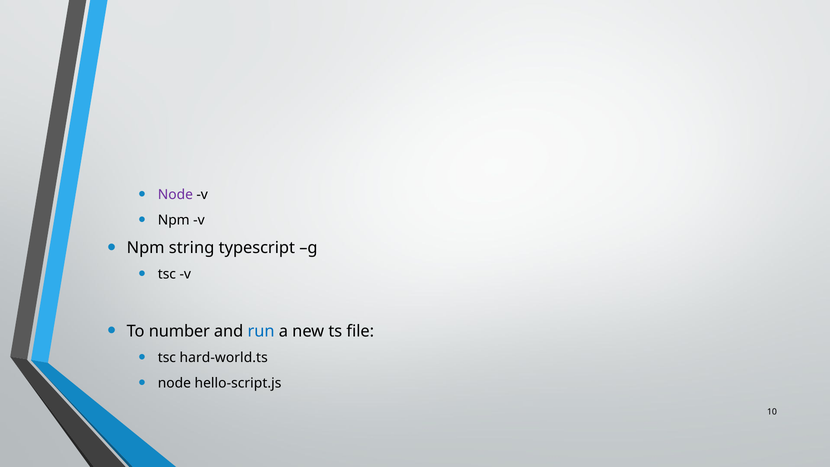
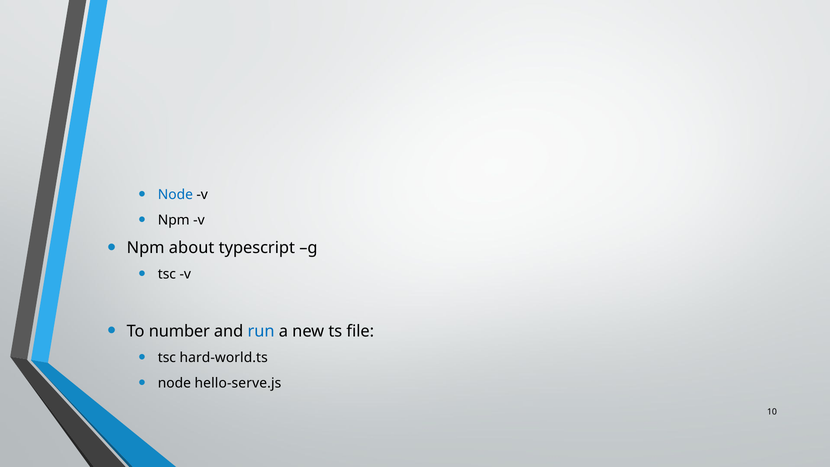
Node at (175, 195) colour: purple -> blue
string: string -> about
hello-script.js: hello-script.js -> hello-serve.js
